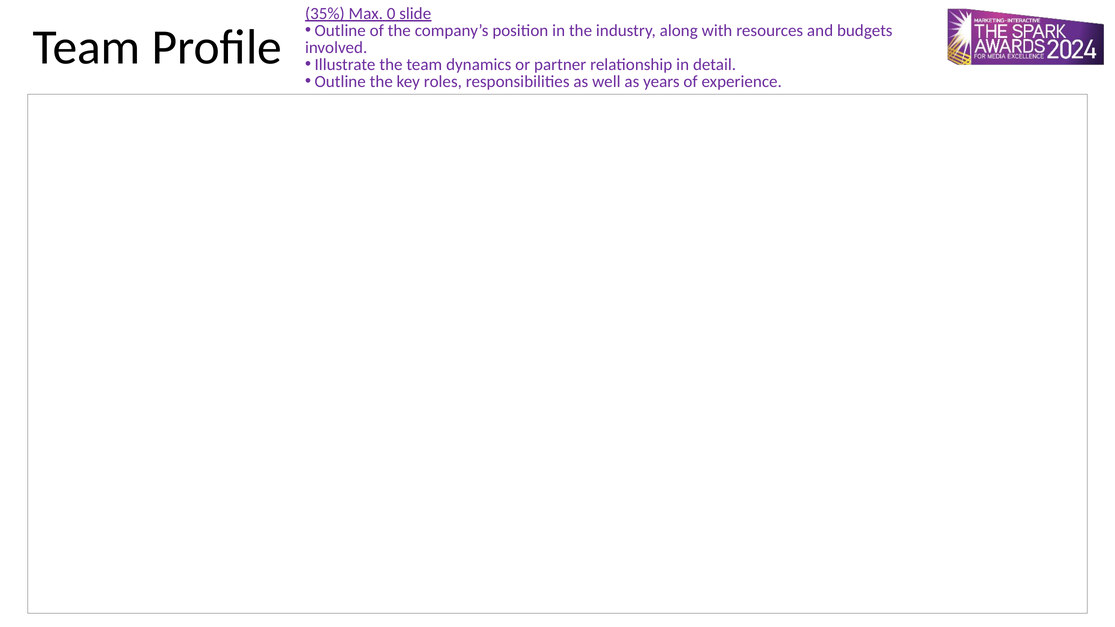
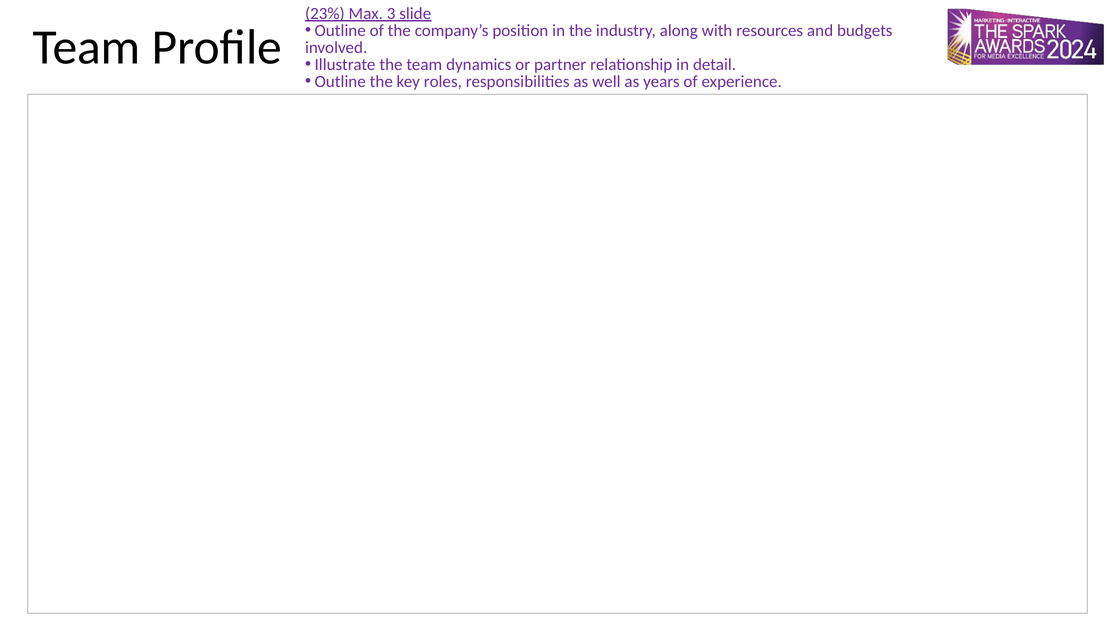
35%: 35% -> 23%
0: 0 -> 3
